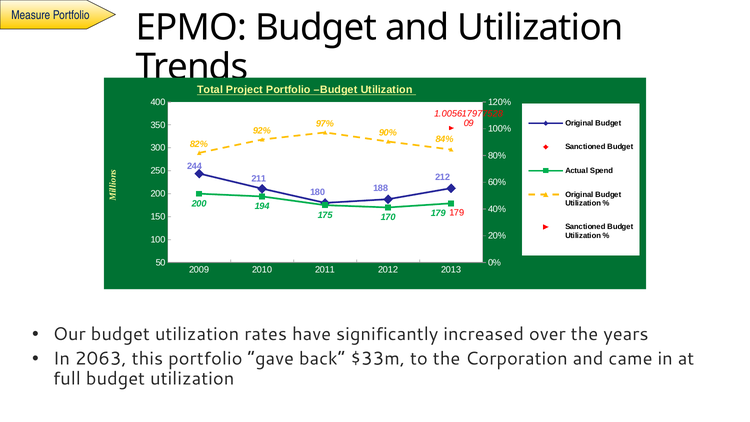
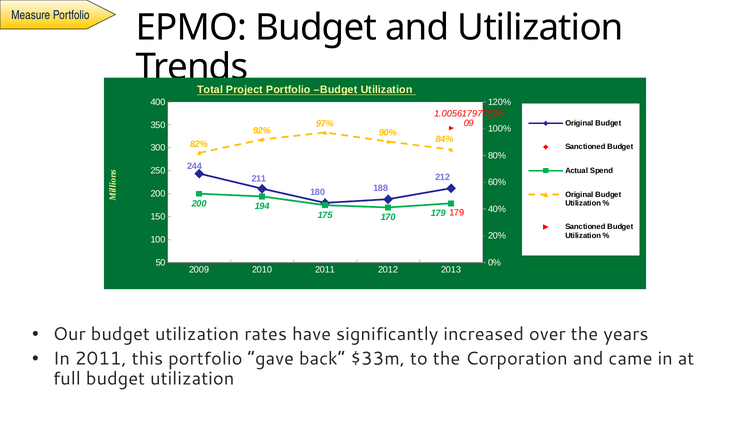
In 2063: 2063 -> 2011
